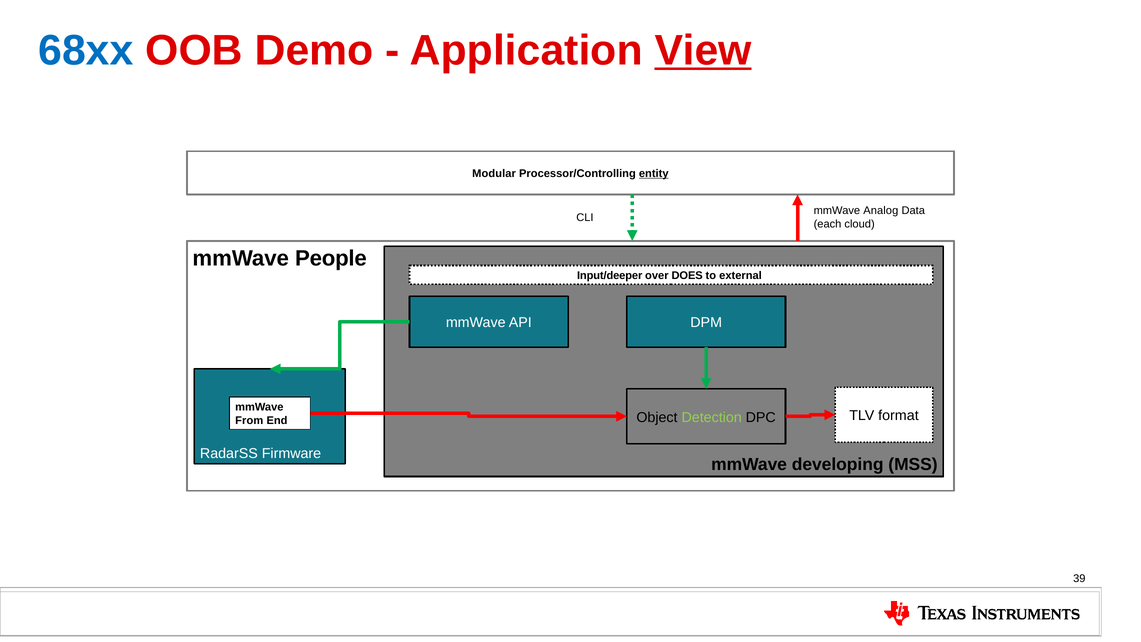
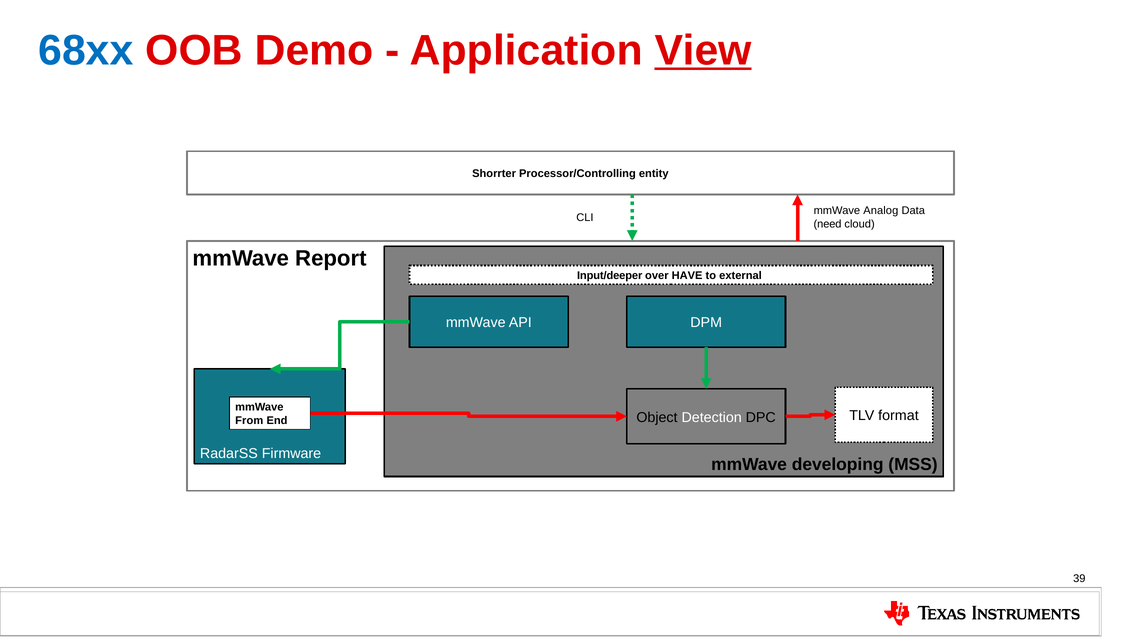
Modular: Modular -> Shorrter
entity underline: present -> none
each: each -> need
People: People -> Report
DOES: DOES -> HAVE
Detection colour: light green -> white
